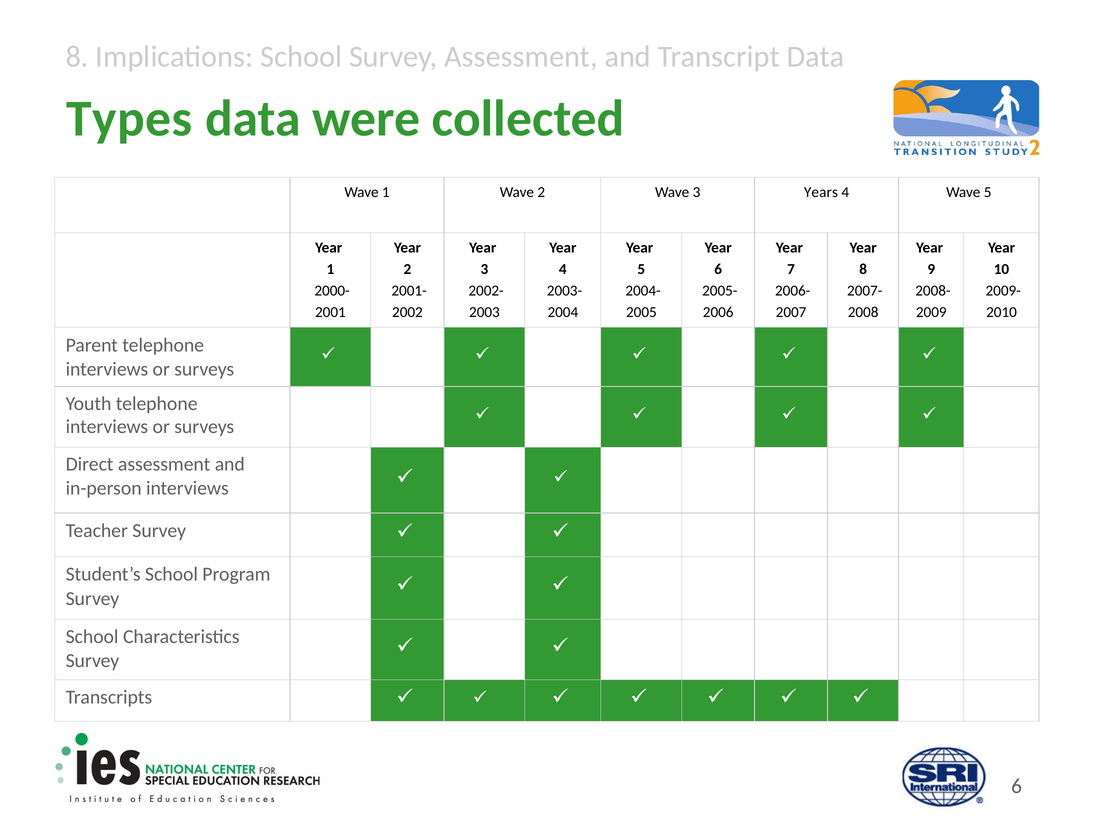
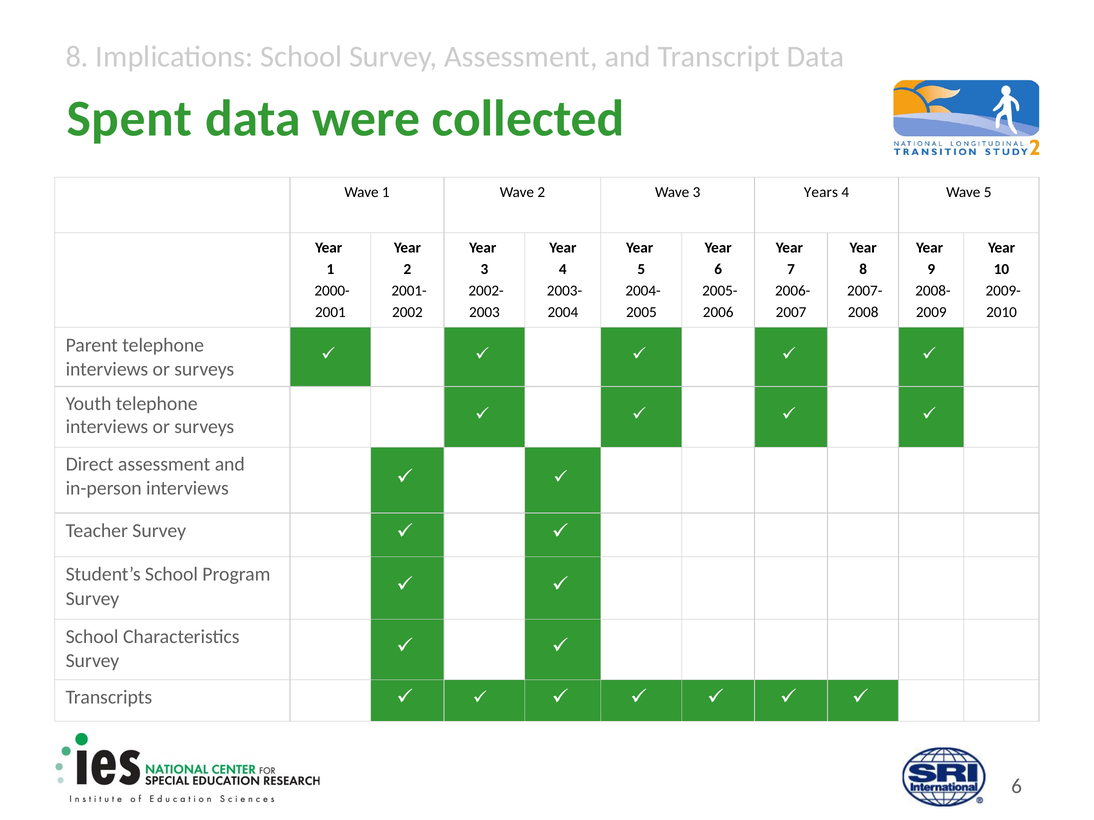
Types: Types -> Spent
